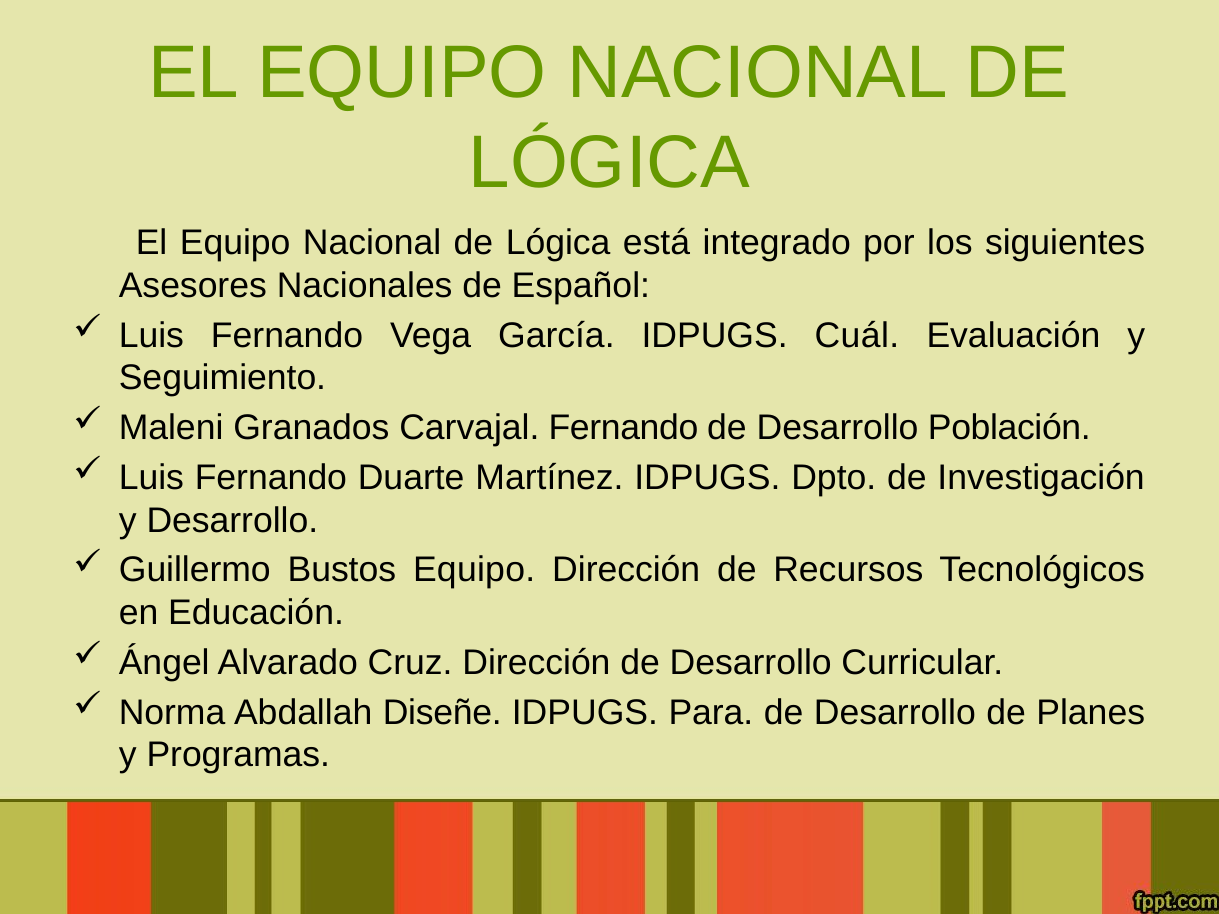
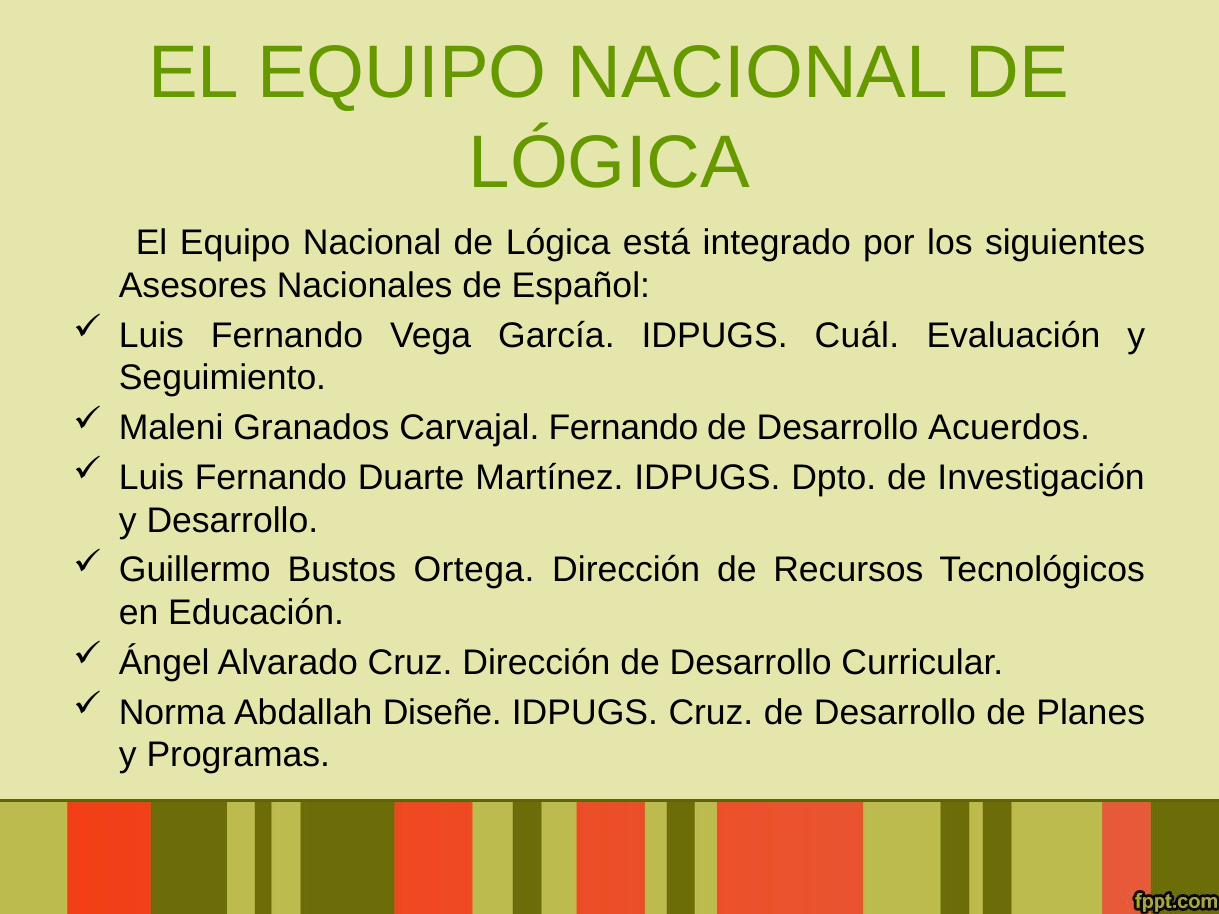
Población: Población -> Acuerdos
Bustos Equipo: Equipo -> Ortega
IDPUGS Para: Para -> Cruz
